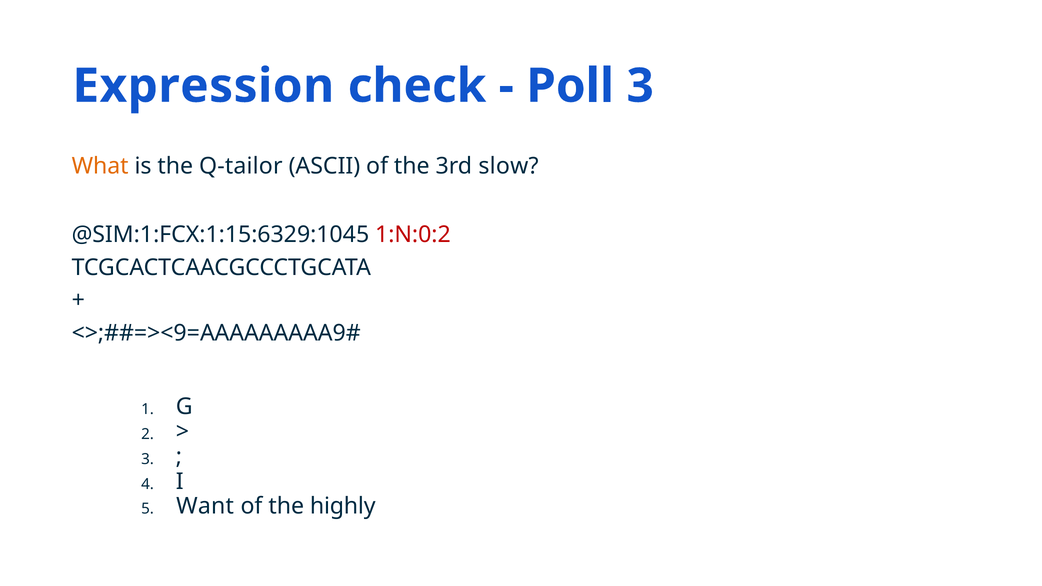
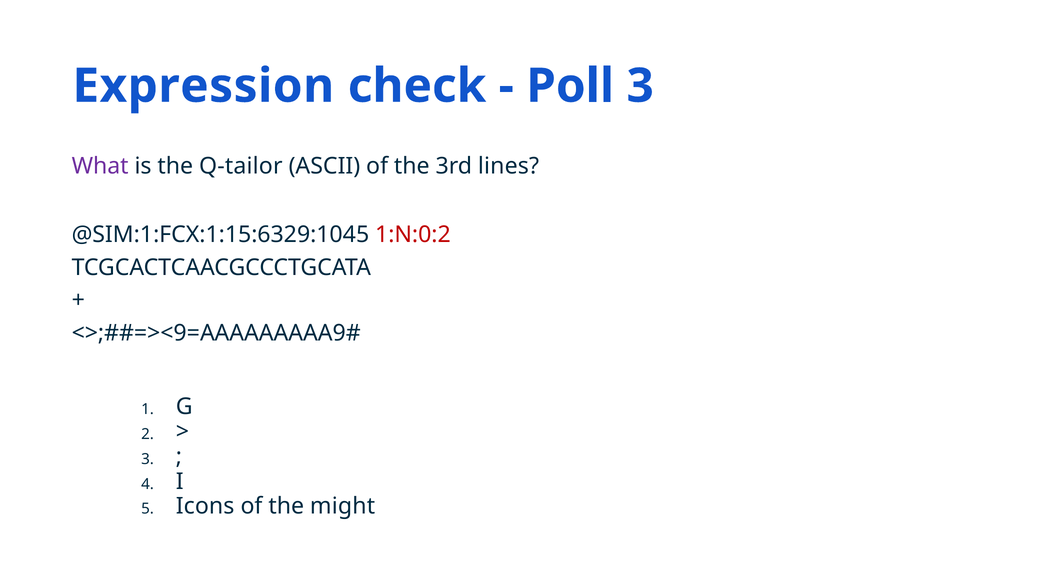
What colour: orange -> purple
slow: slow -> lines
Want: Want -> Icons
highly: highly -> might
